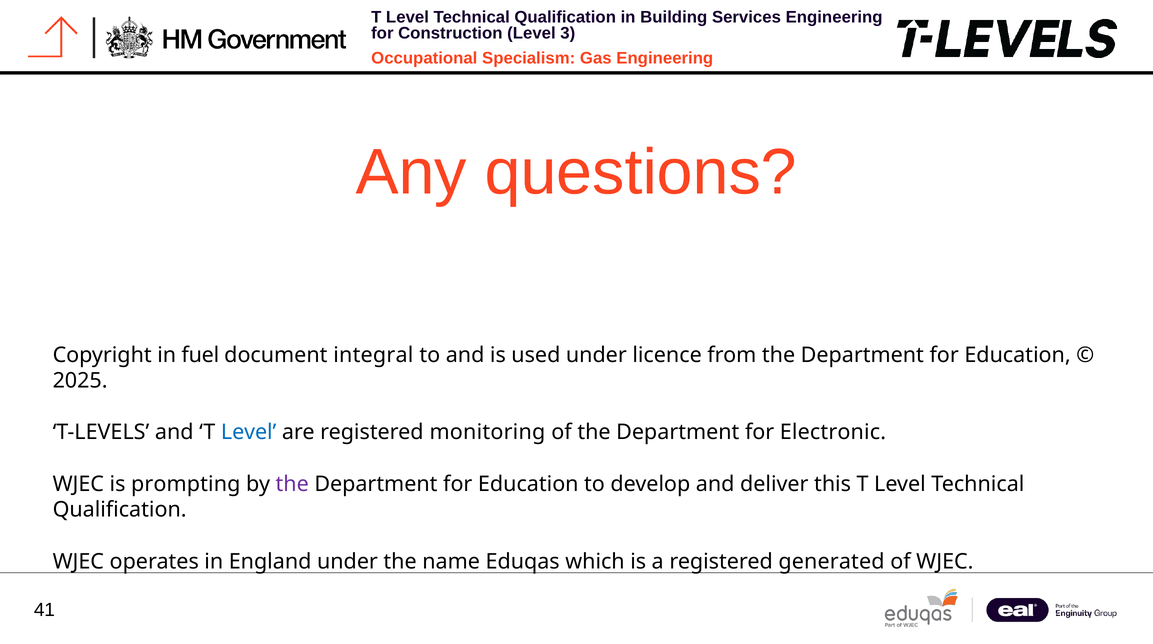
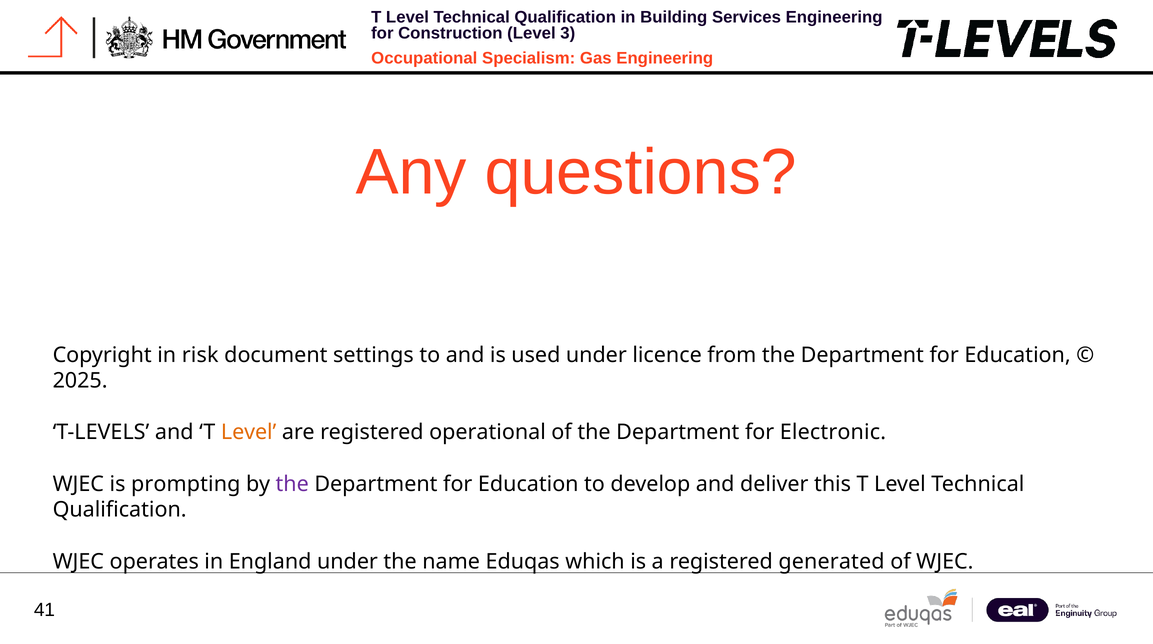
fuel: fuel -> risk
integral: integral -> settings
Level at (249, 433) colour: blue -> orange
monitoring: monitoring -> operational
